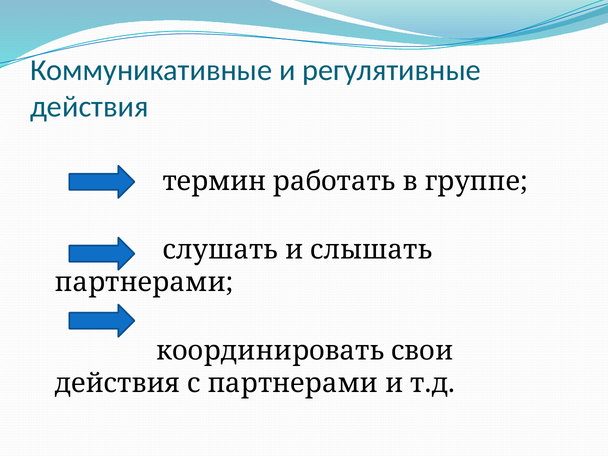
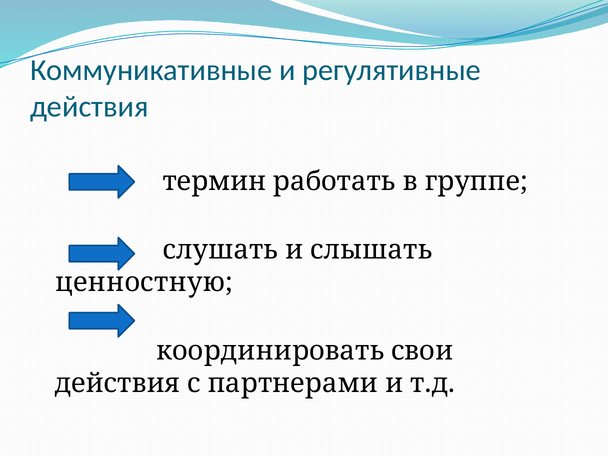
партнерами at (144, 283): партнерами -> ценностную
